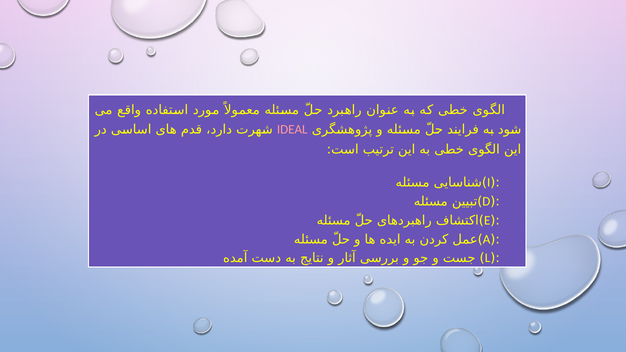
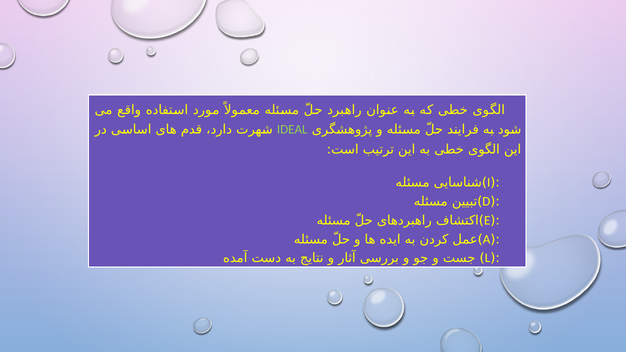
IDEAL colour: pink -> light green
